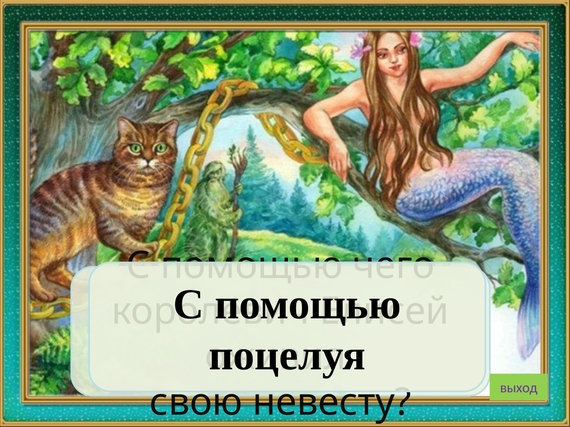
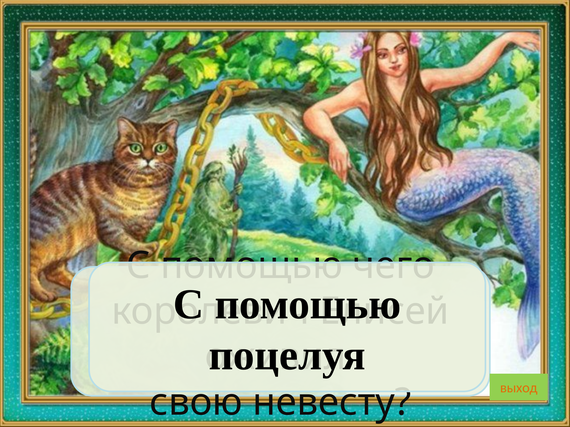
выход colour: purple -> orange
